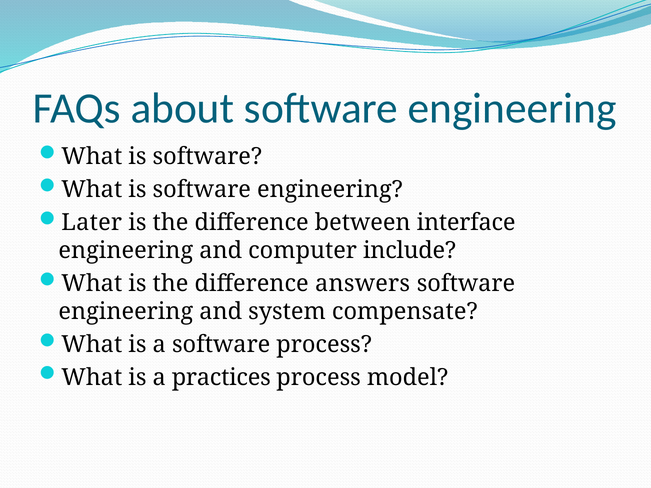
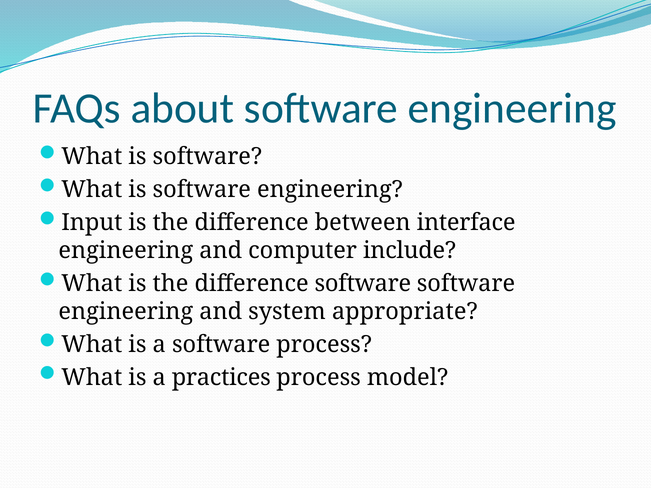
Later: Later -> Input
difference answers: answers -> software
compensate: compensate -> appropriate
